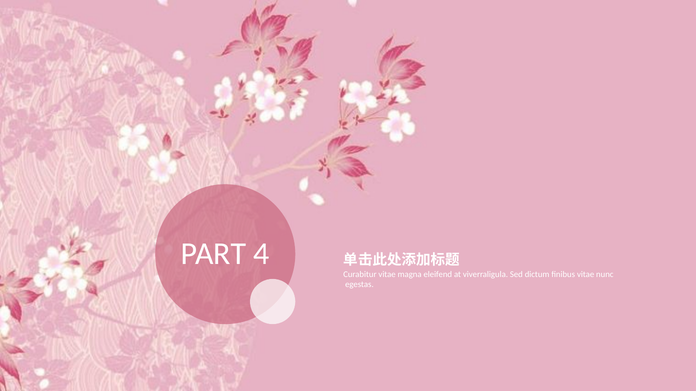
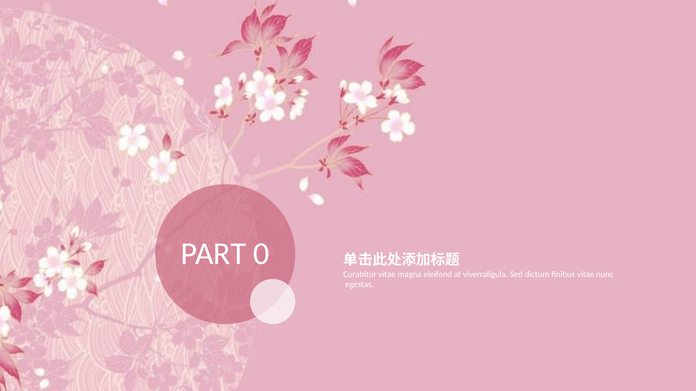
4: 4 -> 0
